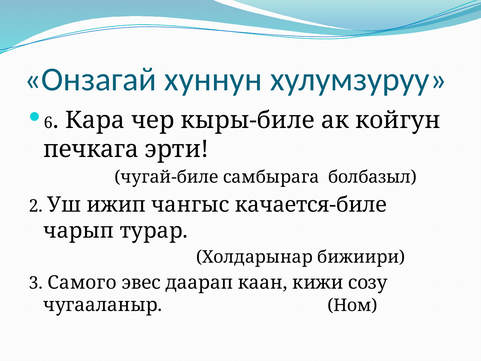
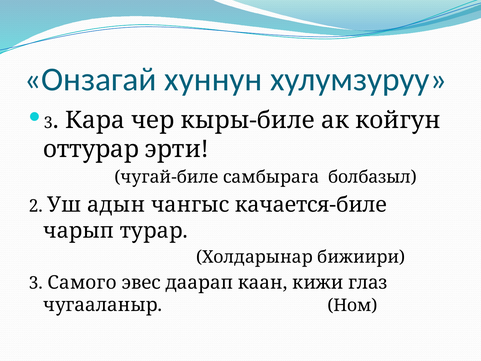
6 at (48, 123): 6 -> 3
печкага: печкага -> оттурар
ижип: ижип -> адын
созу: созу -> глаз
